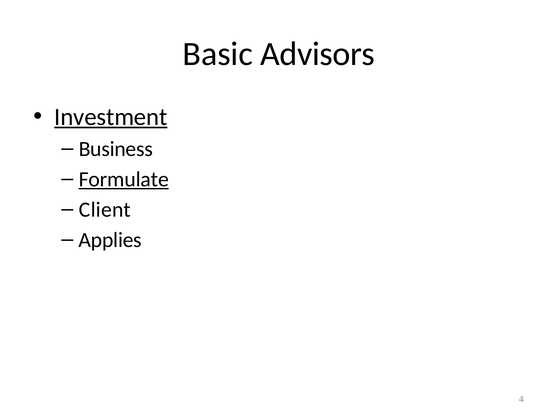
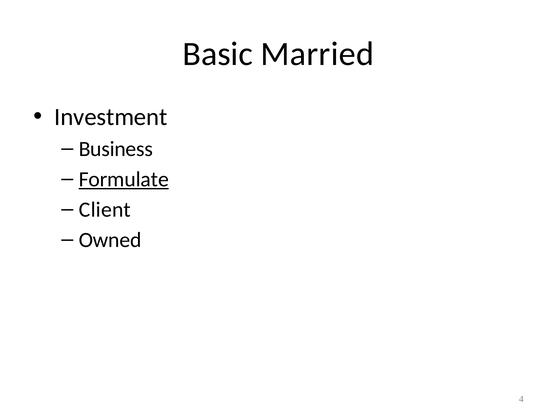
Advisors: Advisors -> Married
Investment underline: present -> none
Applies: Applies -> Owned
